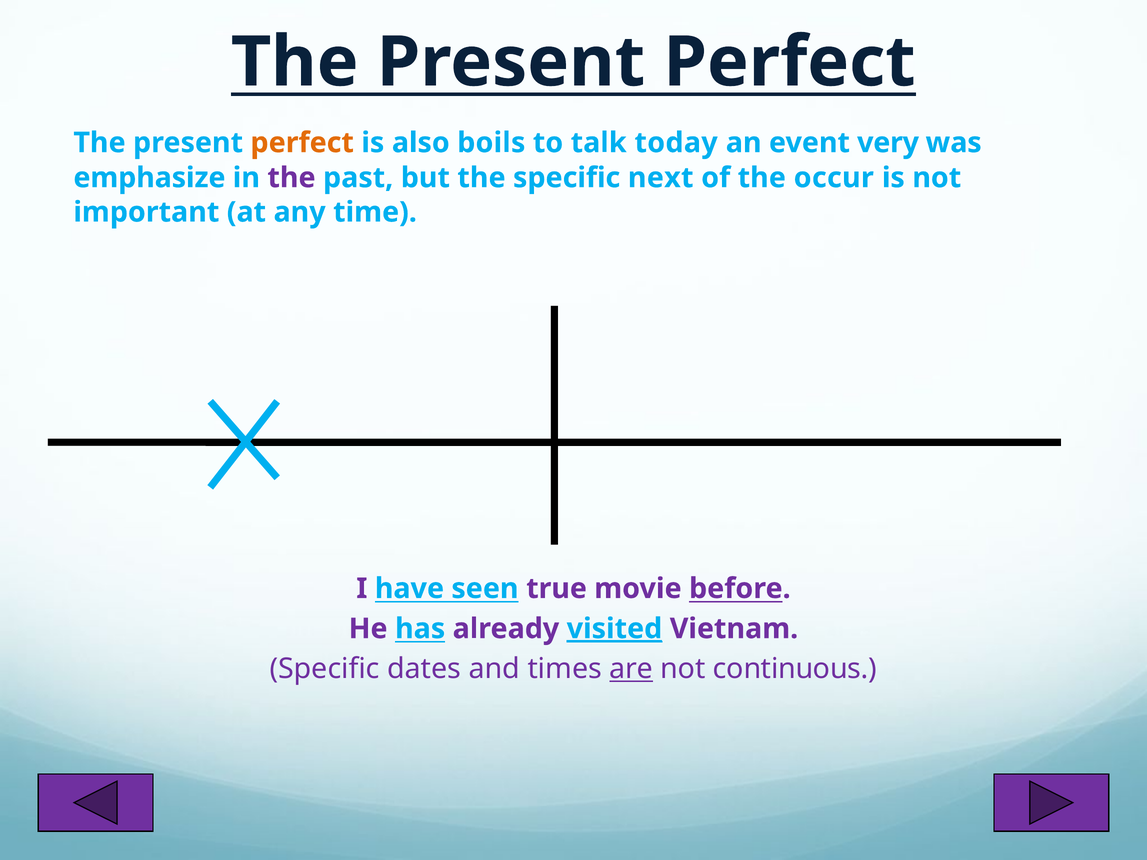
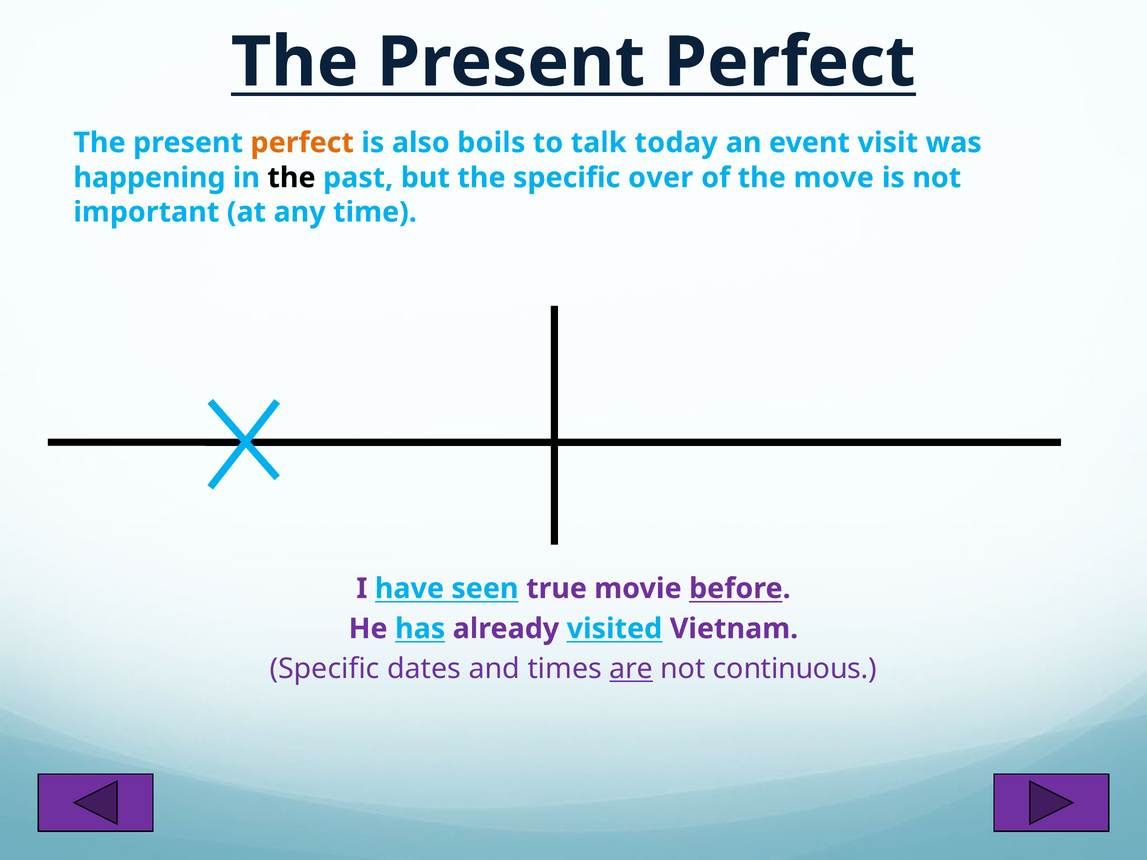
very: very -> visit
emphasize: emphasize -> happening
the at (292, 178) colour: purple -> black
next: next -> over
occur: occur -> move
visited underline: present -> none
